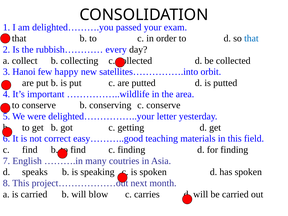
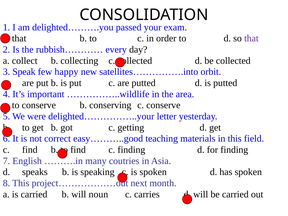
that at (251, 38) colour: blue -> purple
Hanoi: Hanoi -> Speak
blow: blow -> noun
